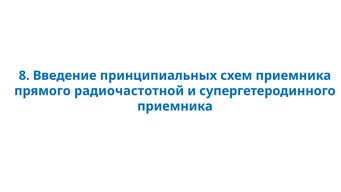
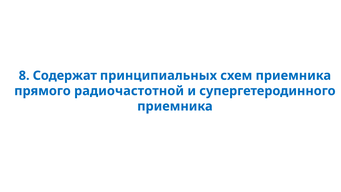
Введение: Введение -> Содержат
